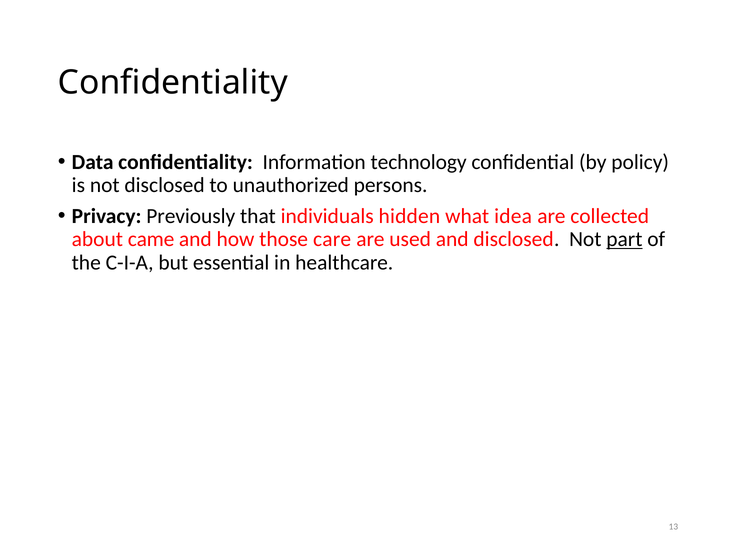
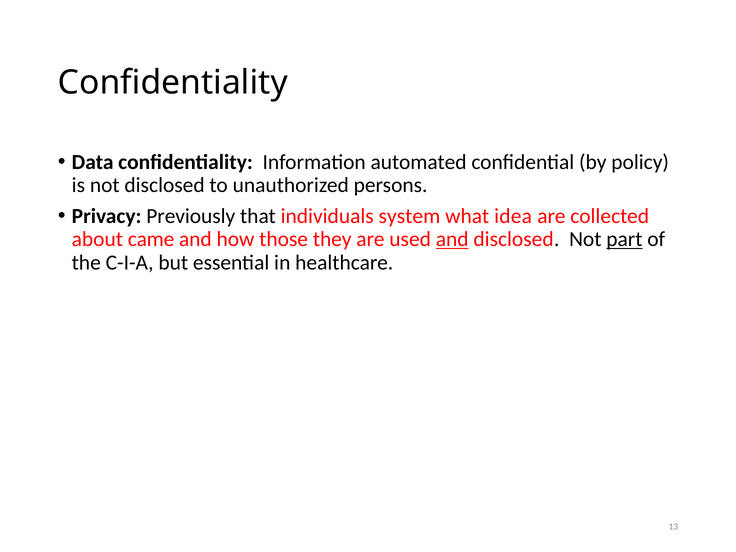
technology: technology -> automated
hidden: hidden -> system
care: care -> they
and at (452, 239) underline: none -> present
